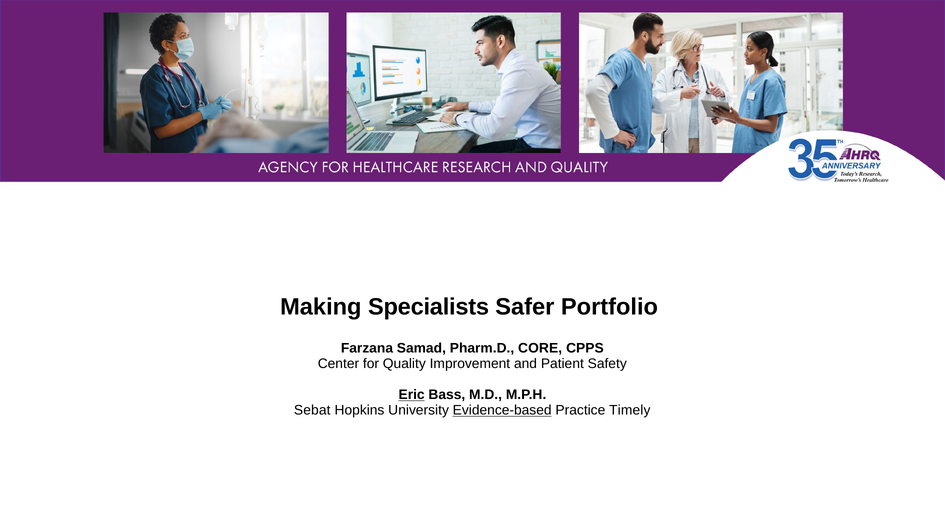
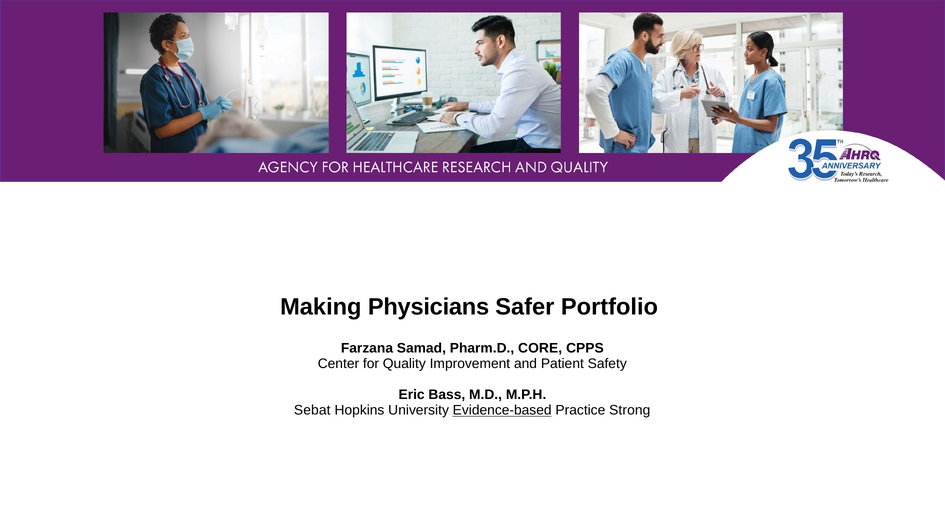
Specialists: Specialists -> Physicians
Eric underline: present -> none
Timely: Timely -> Strong
